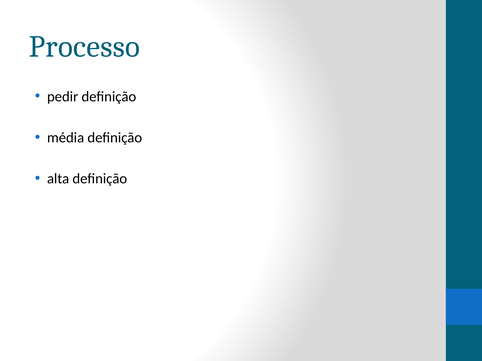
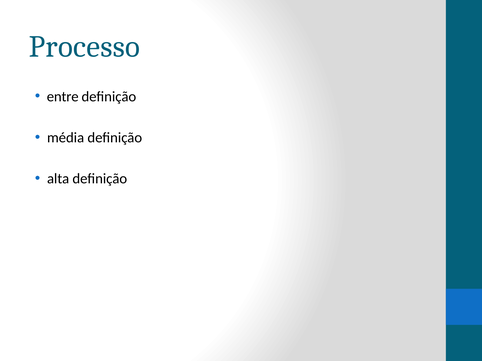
pedir: pedir -> entre
